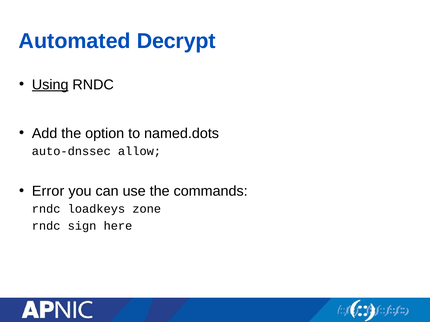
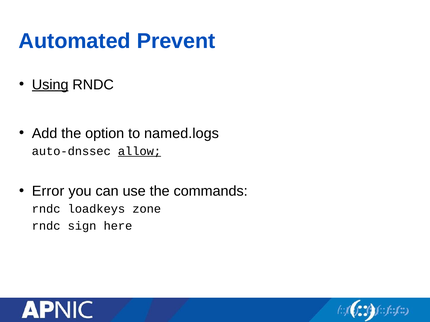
Decrypt: Decrypt -> Prevent
named.dots: named.dots -> named.logs
allow underline: none -> present
